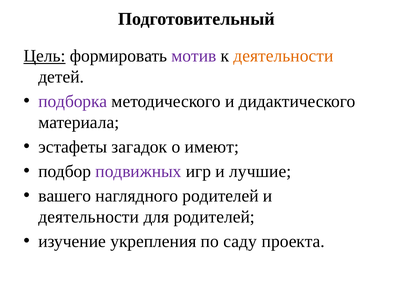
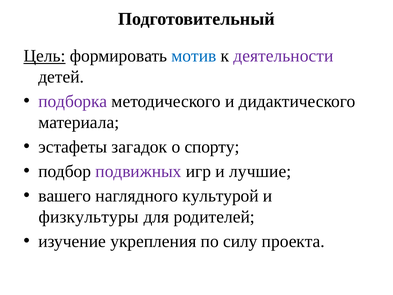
мотив colour: purple -> blue
деятельности at (283, 56) colour: orange -> purple
имеют: имеют -> спорту
наглядного родителей: родителей -> культурой
деятельности at (89, 217): деятельности -> физкультуры
саду: саду -> силу
